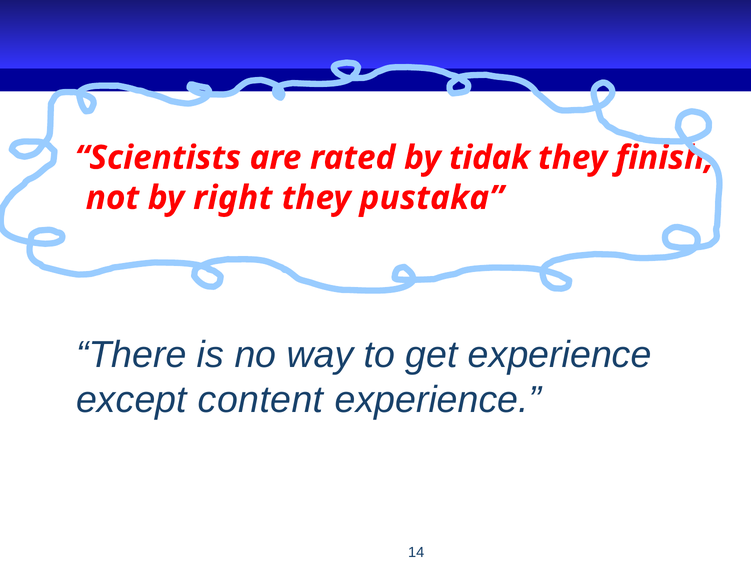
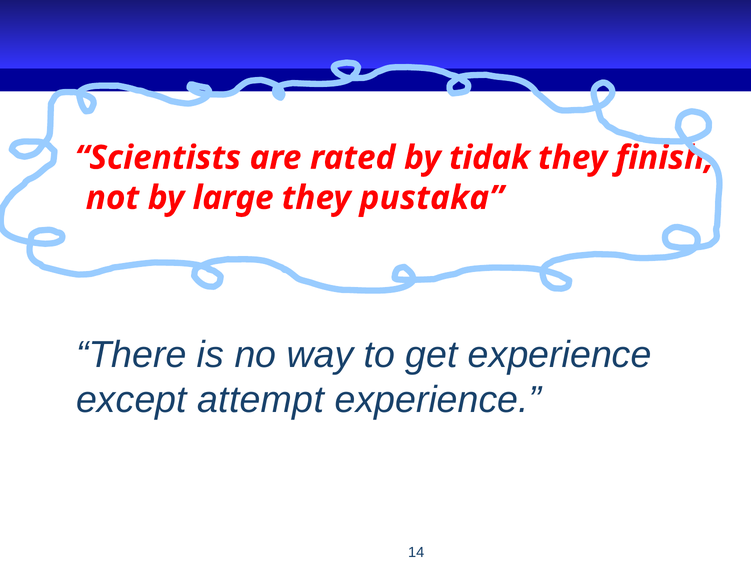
right: right -> large
content: content -> attempt
